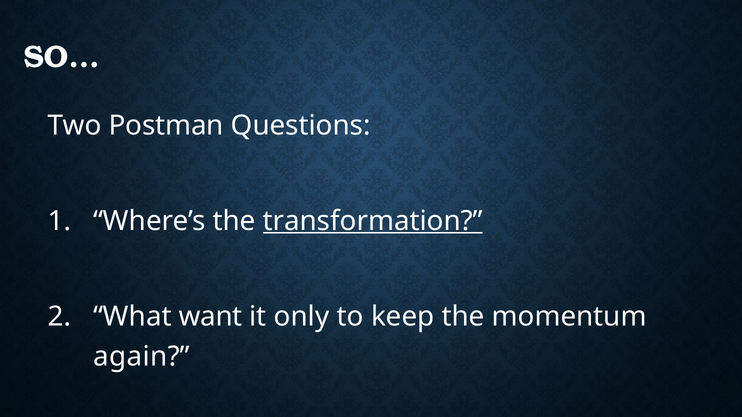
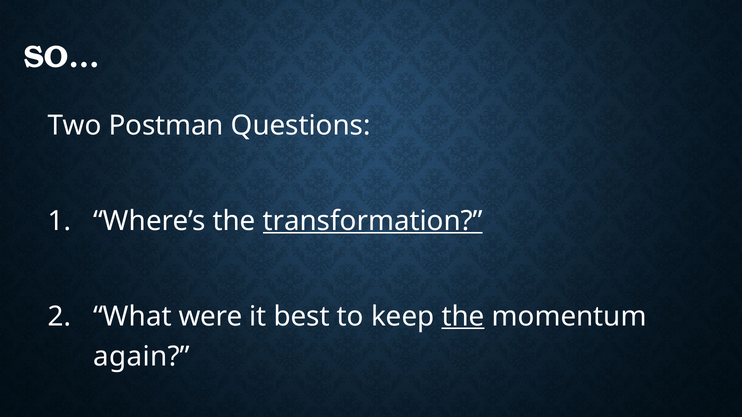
want: want -> were
only: only -> best
the at (463, 317) underline: none -> present
